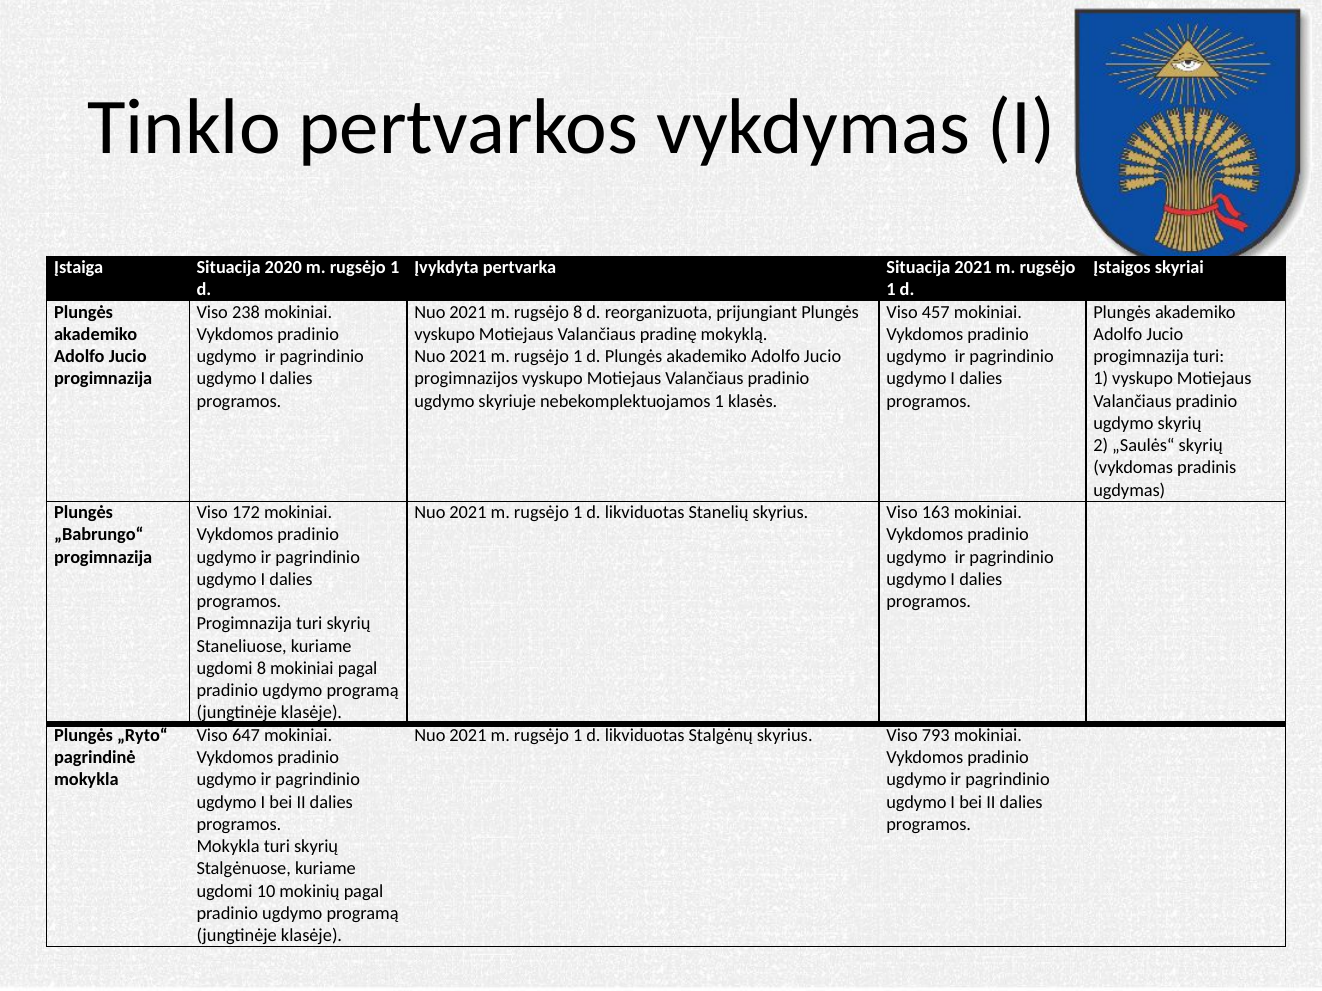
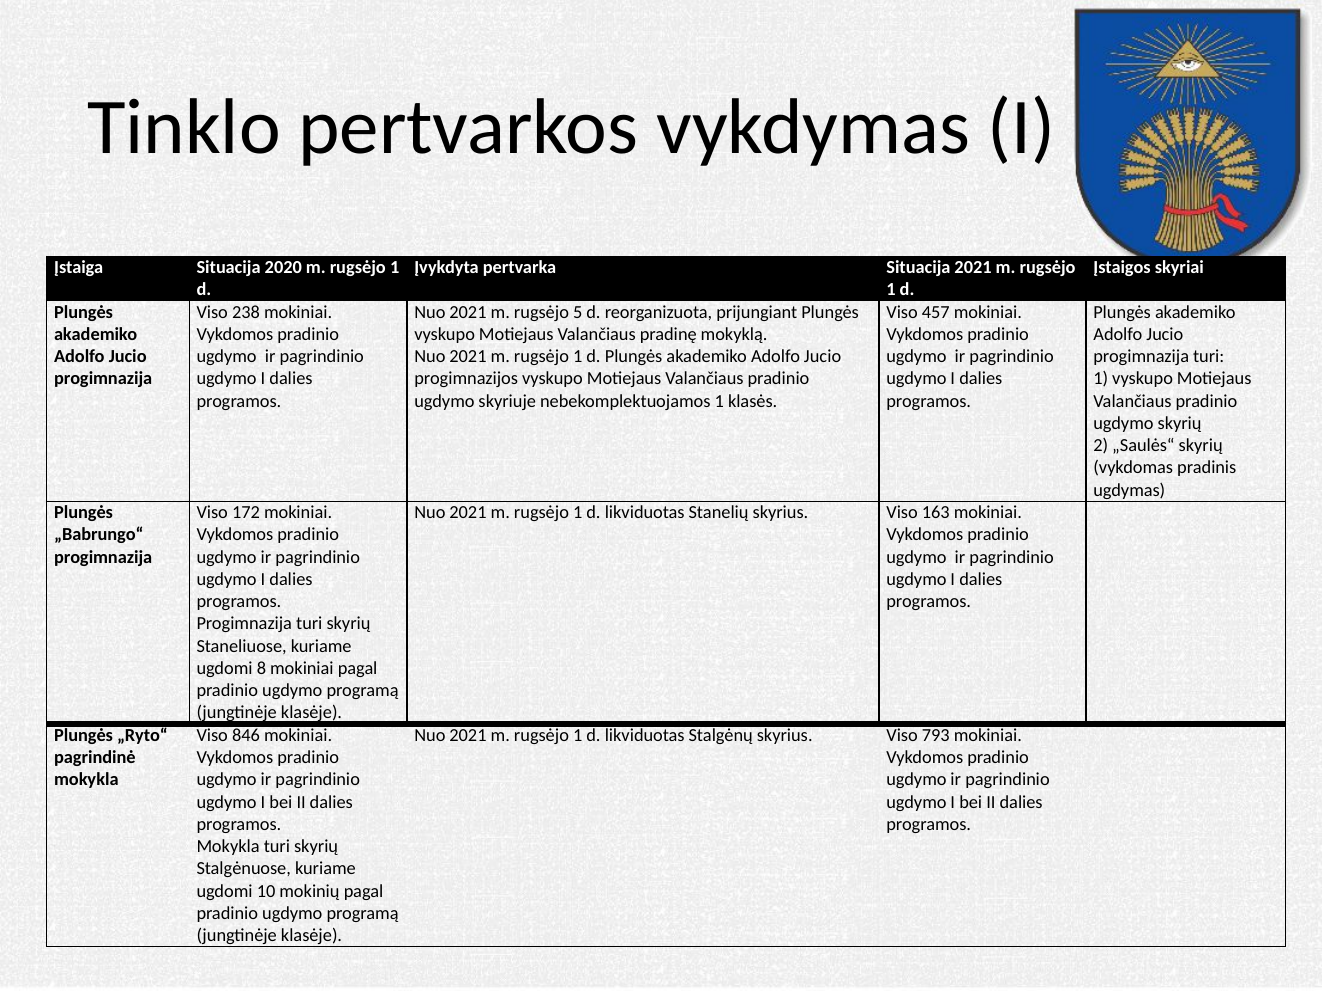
rugsėjo 8: 8 -> 5
647: 647 -> 846
